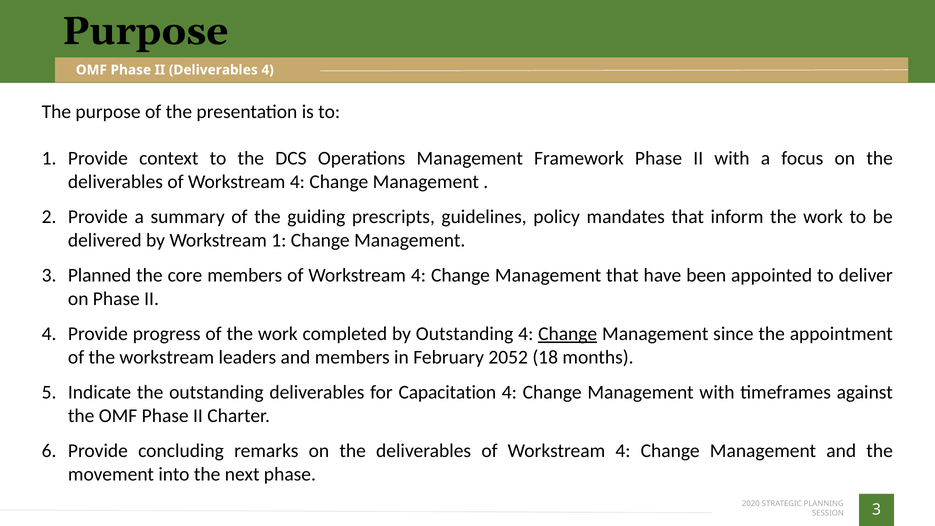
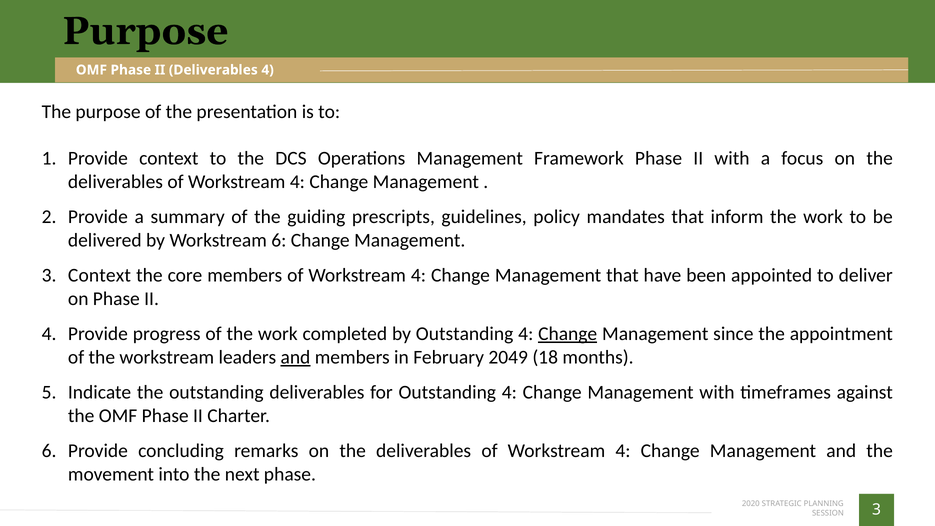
Workstream 1: 1 -> 6
Planned at (100, 275): Planned -> Context
and at (295, 357) underline: none -> present
2052: 2052 -> 2049
for Capacitation: Capacitation -> Outstanding
